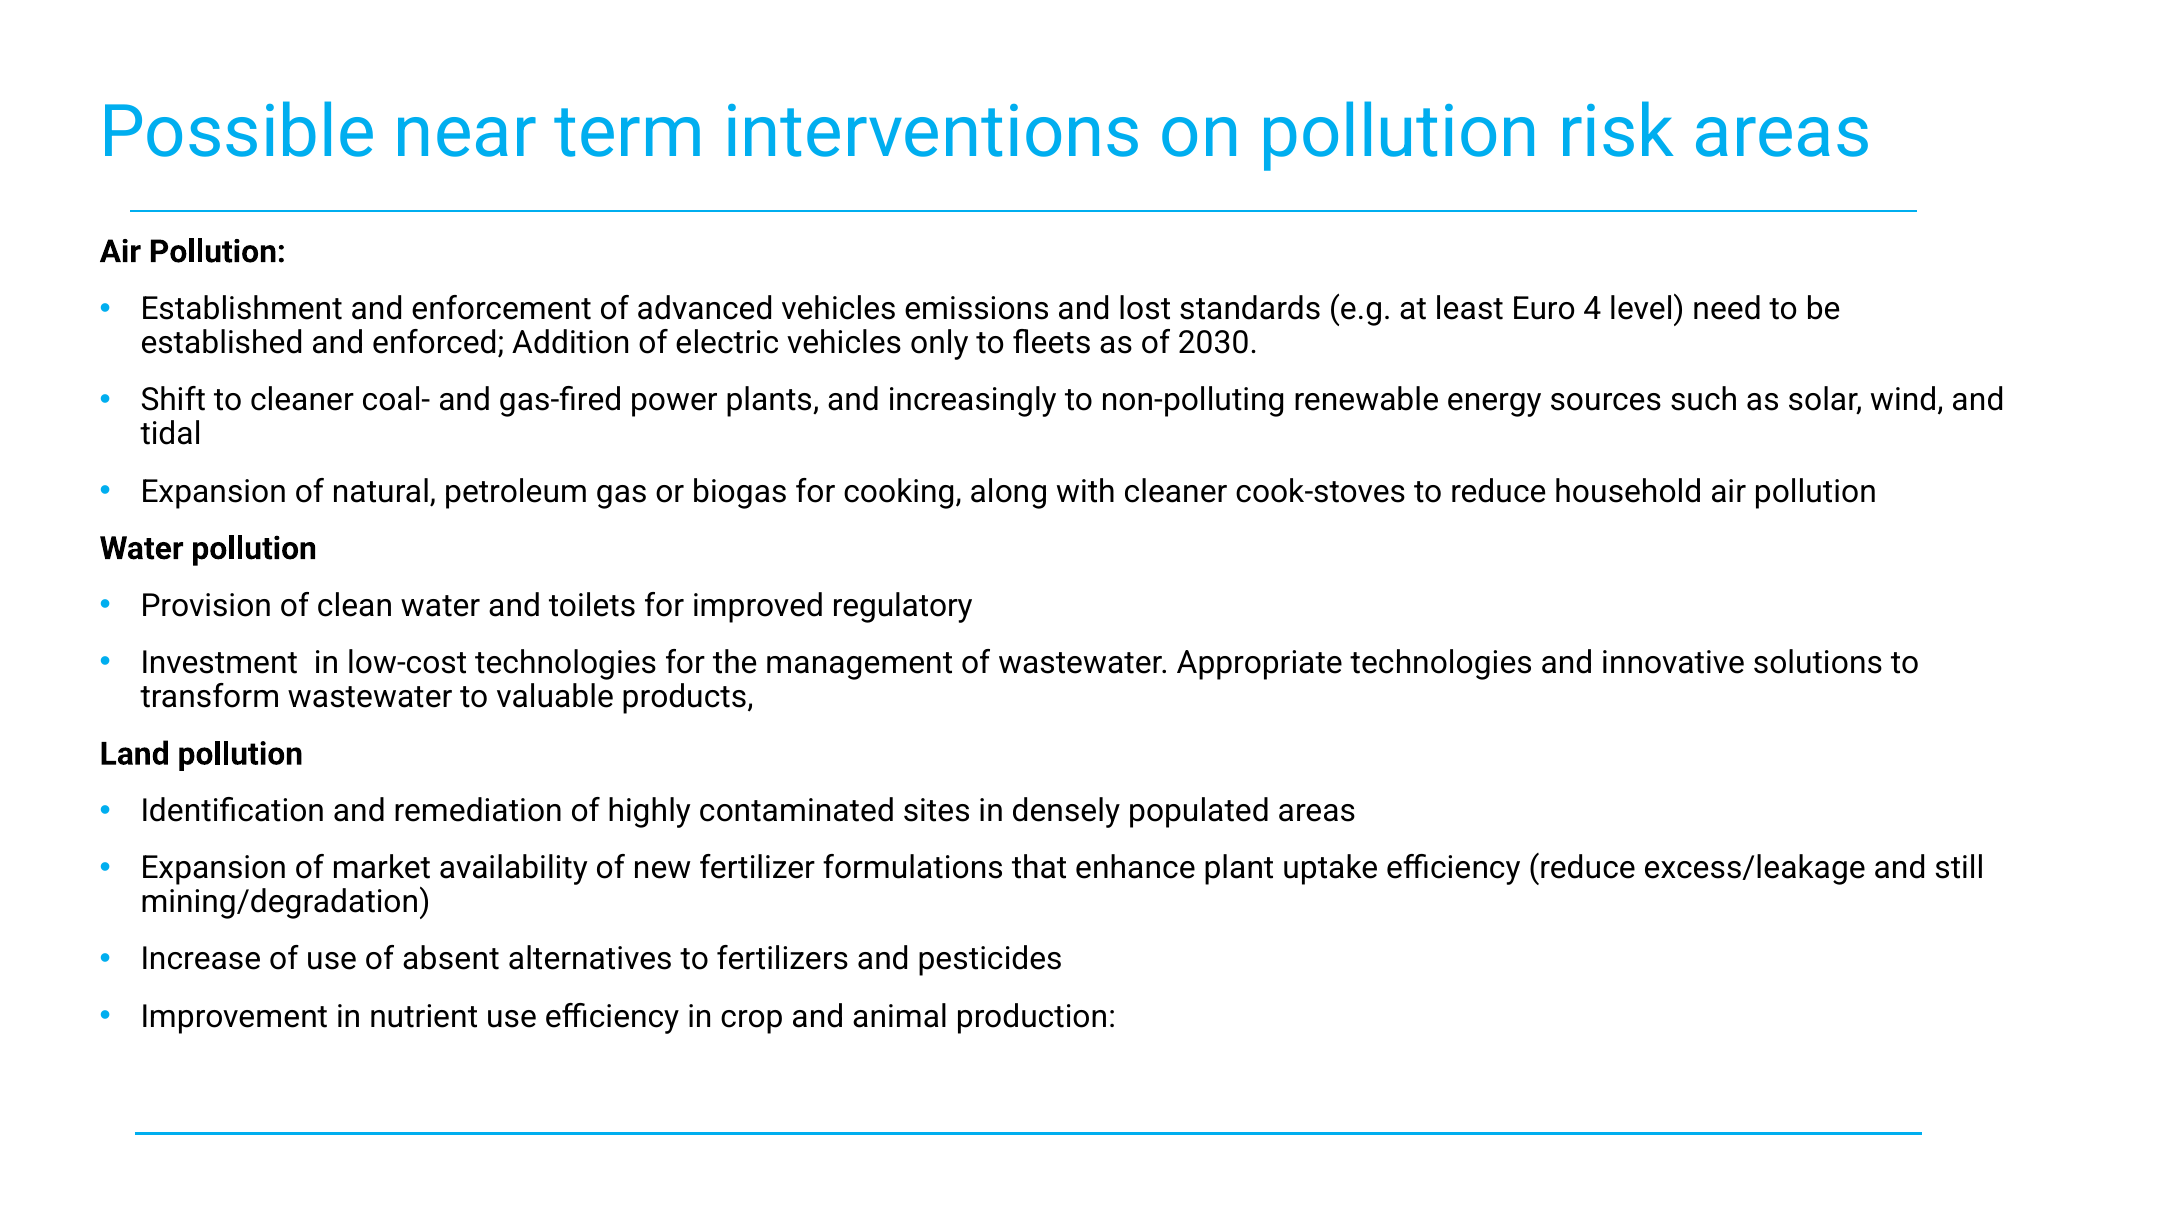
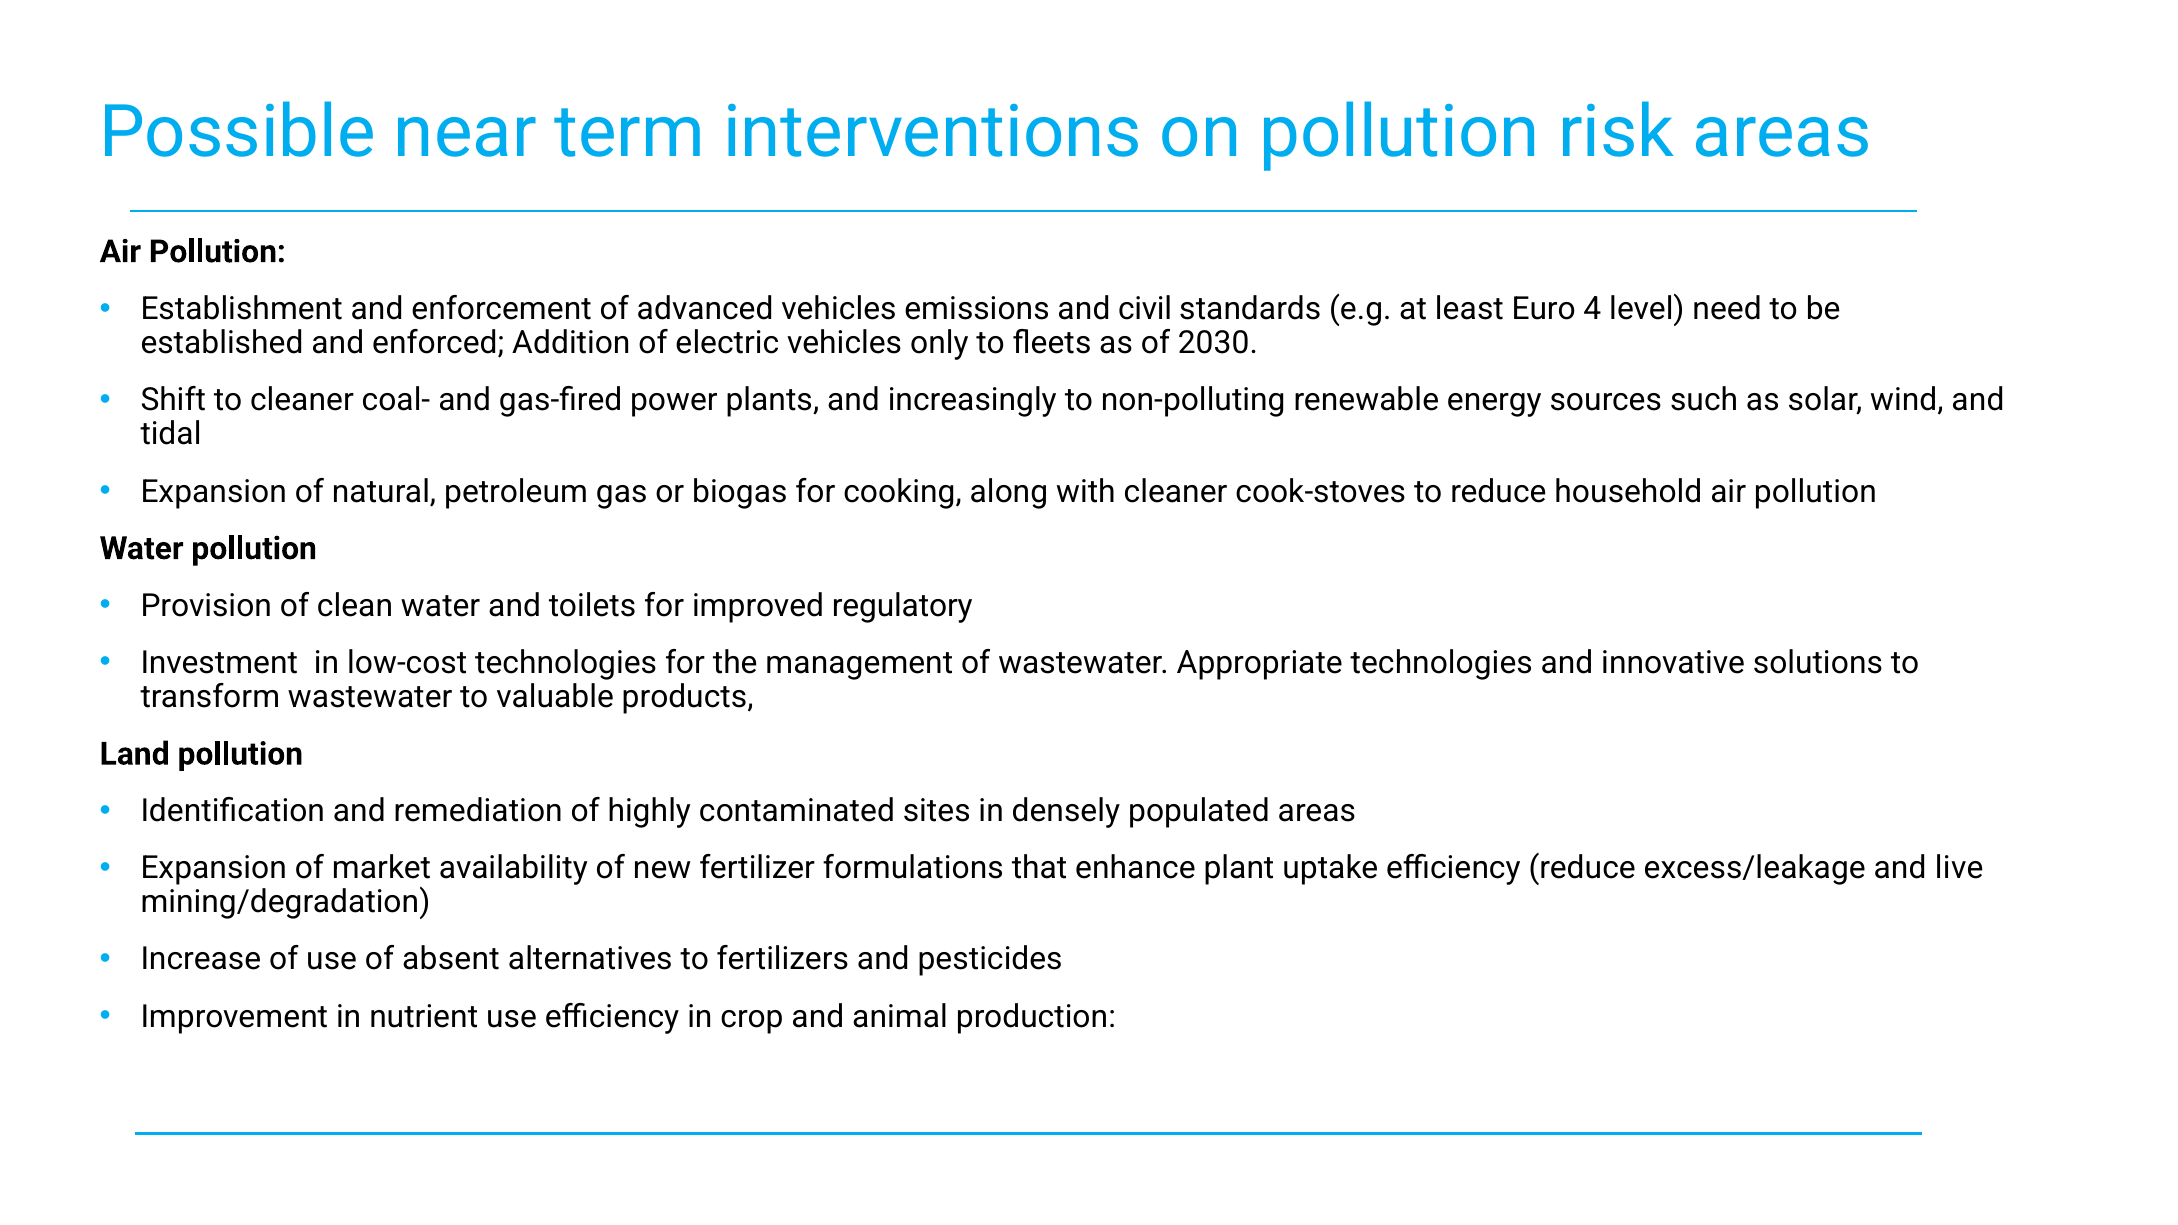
lost: lost -> civil
still: still -> live
